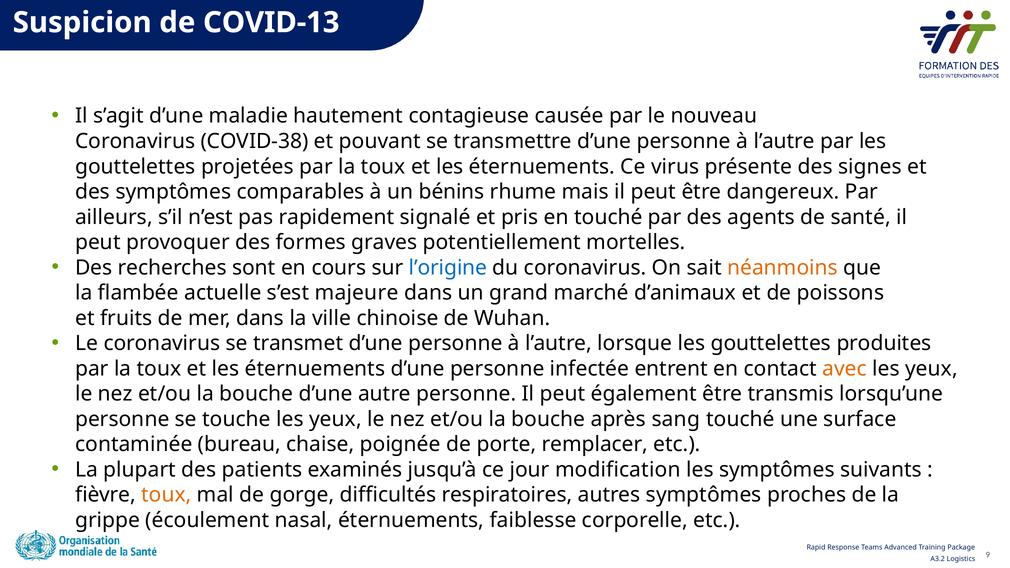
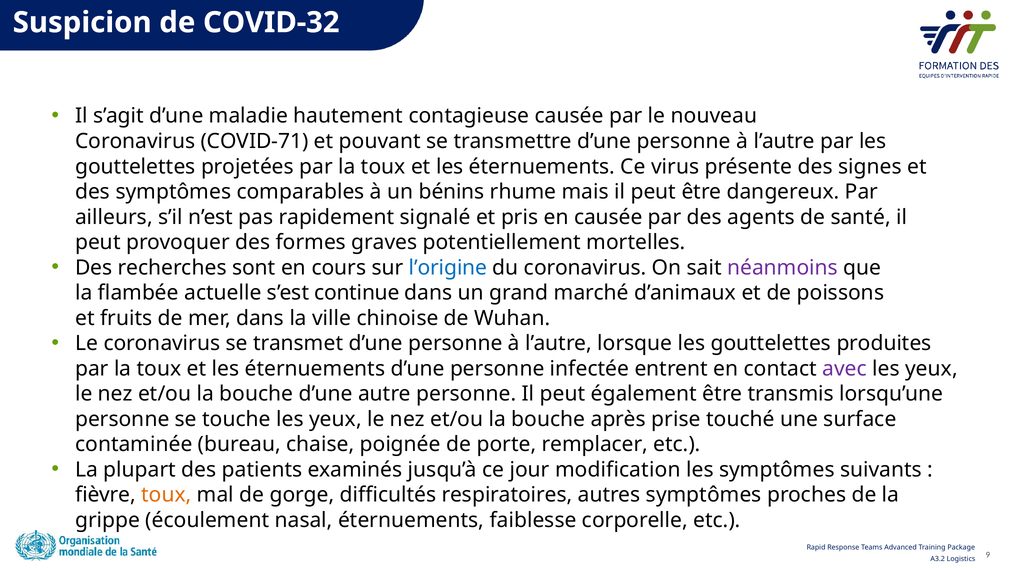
COVID-13: COVID-13 -> COVID-32
COVID-38: COVID-38 -> COVID-71
en touché: touché -> causée
néanmoins colour: orange -> purple
majeure: majeure -> continue
avec colour: orange -> purple
sang: sang -> prise
